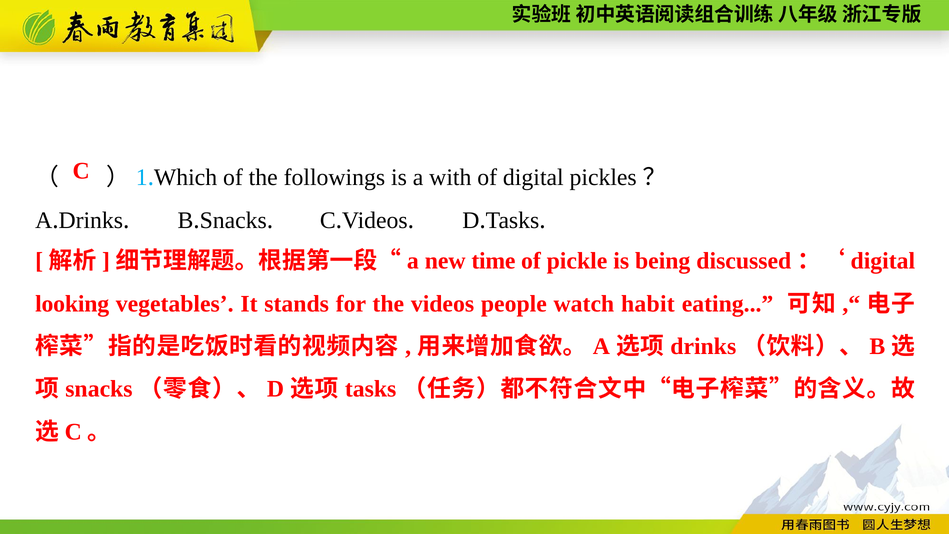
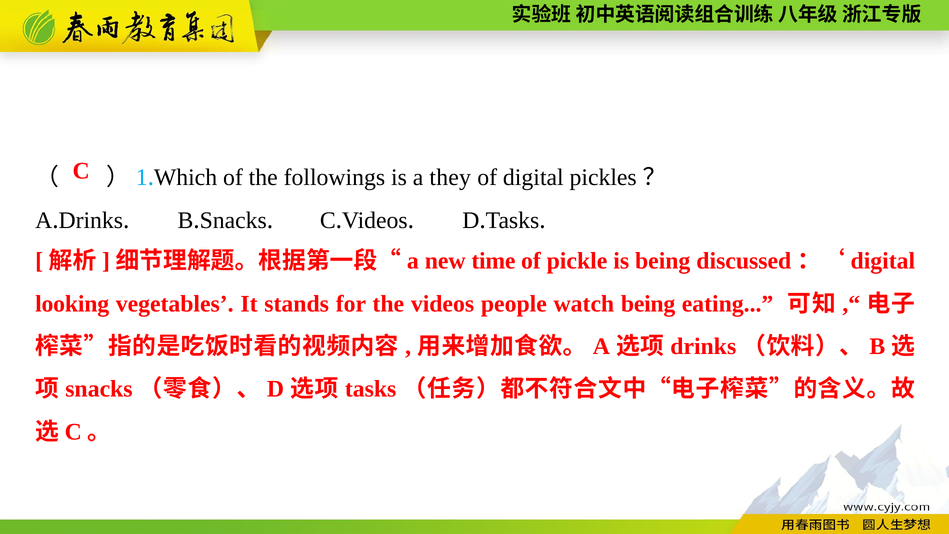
with: with -> they
watch habit: habit -> being
